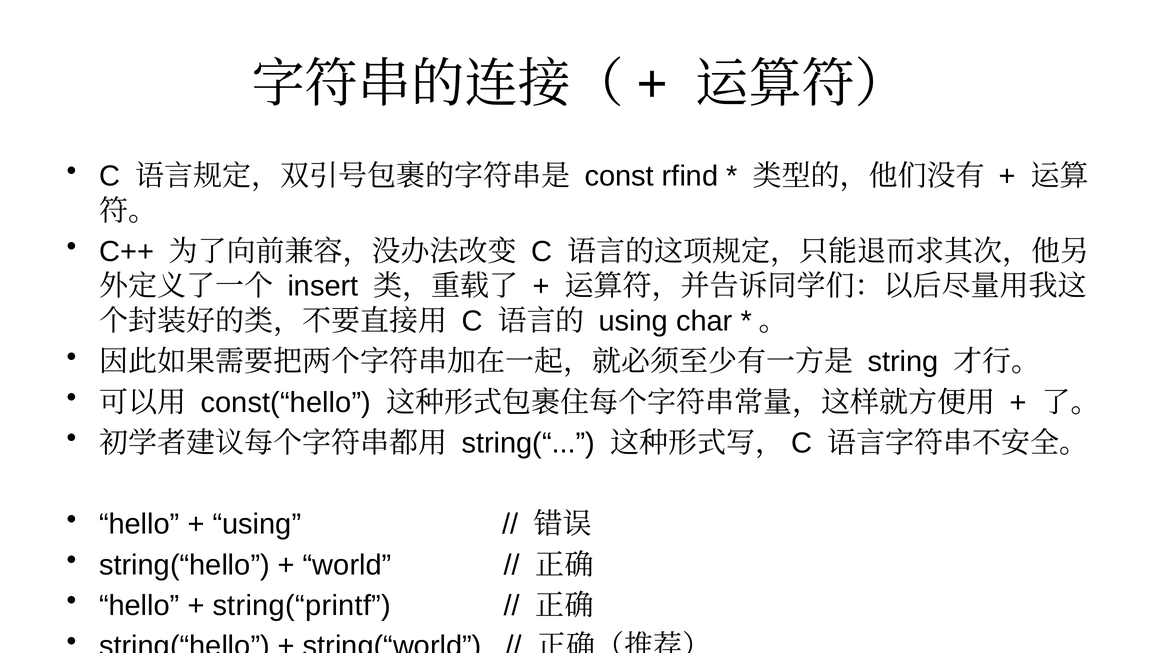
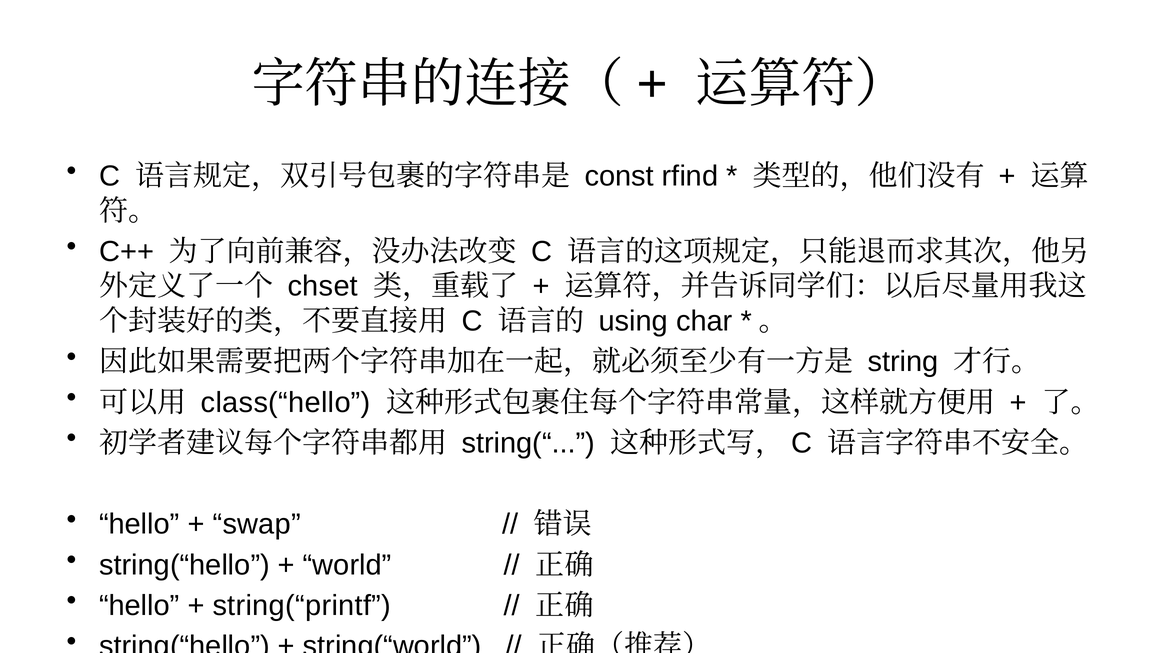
insert: insert -> chset
const(“hello: const(“hello -> class(“hello
using at (257, 524): using -> swap
